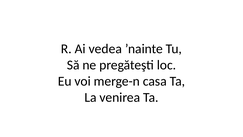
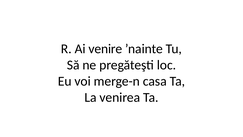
vedea: vedea -> venire
